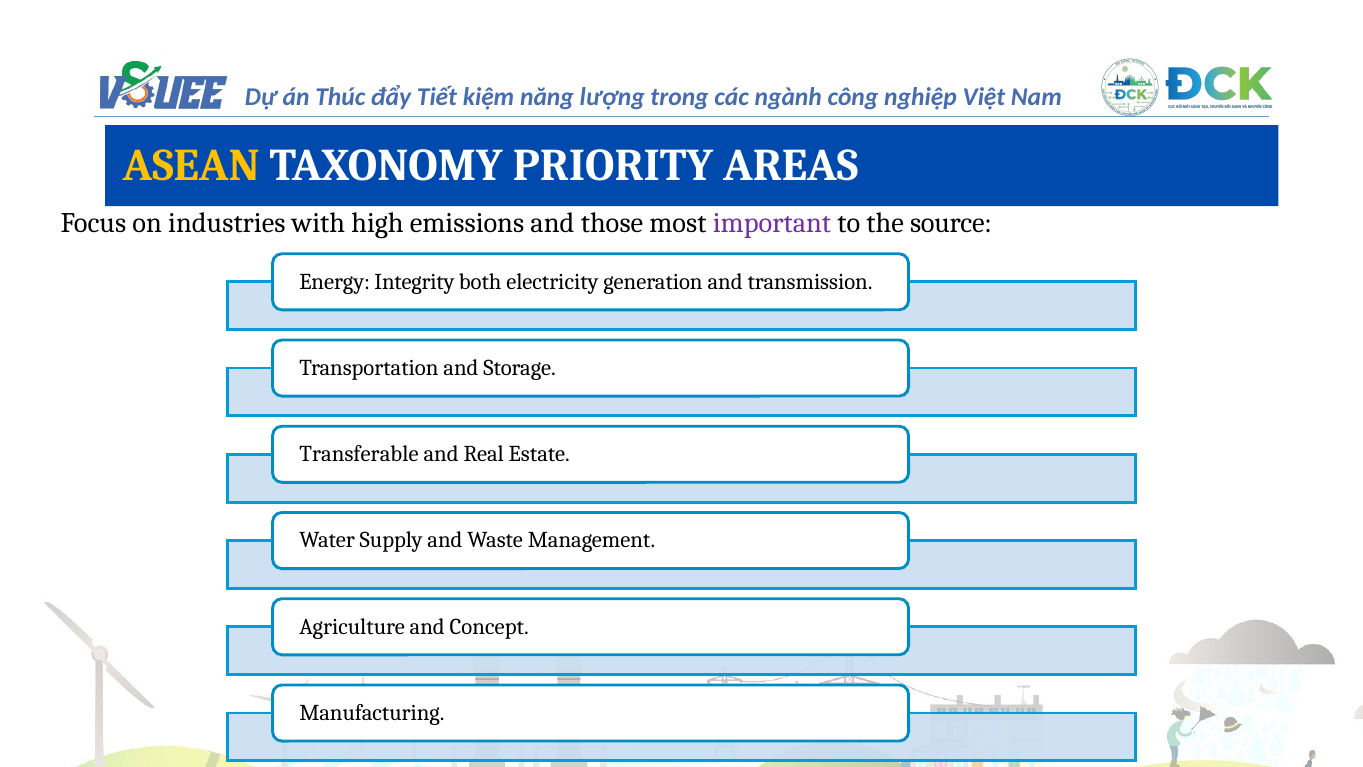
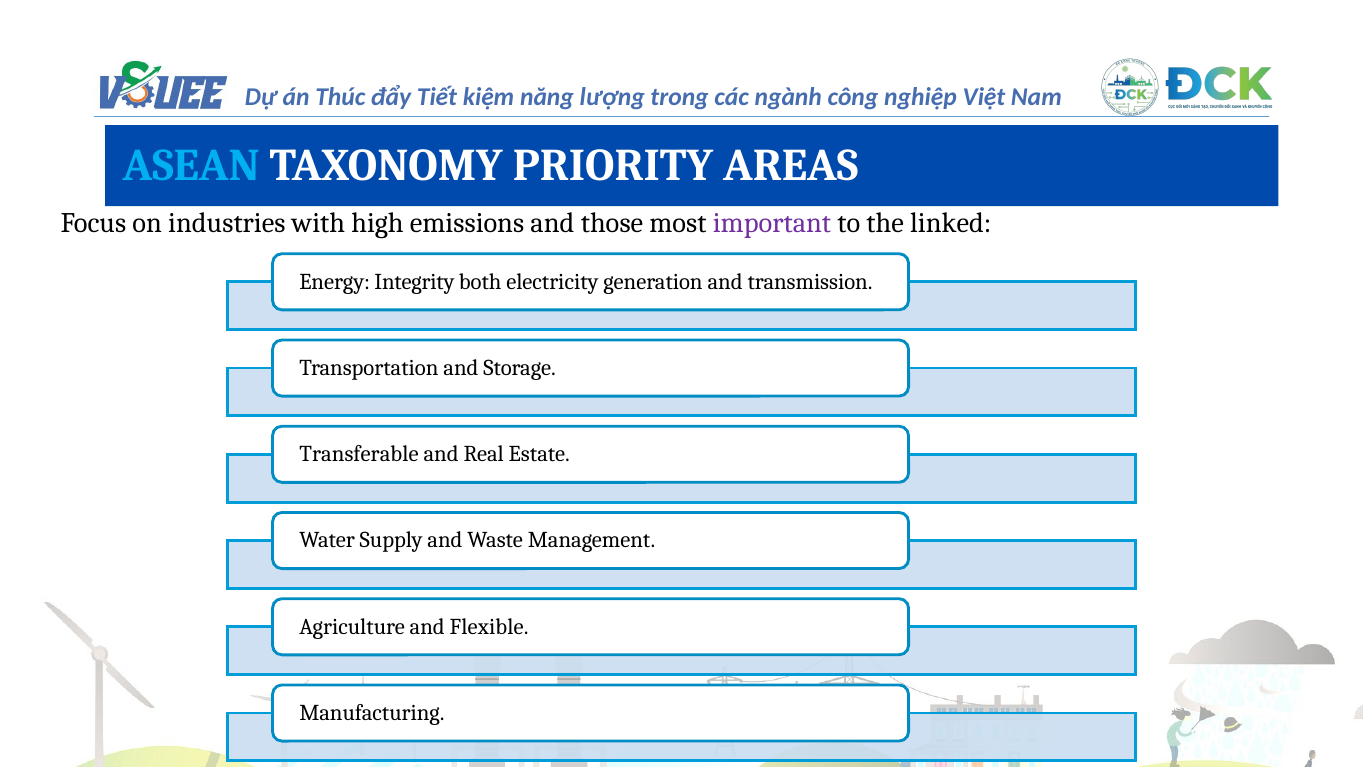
ASEAN colour: yellow -> light blue
source: source -> linked
Concept: Concept -> Flexible
